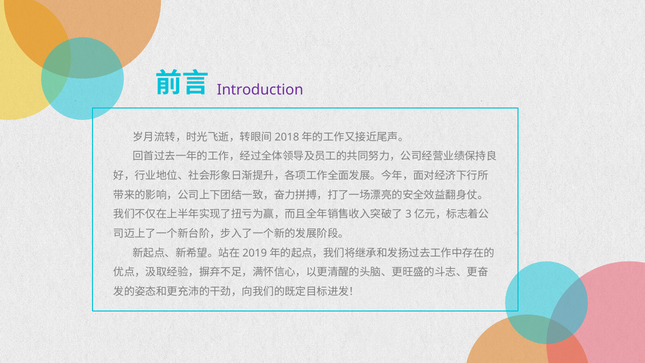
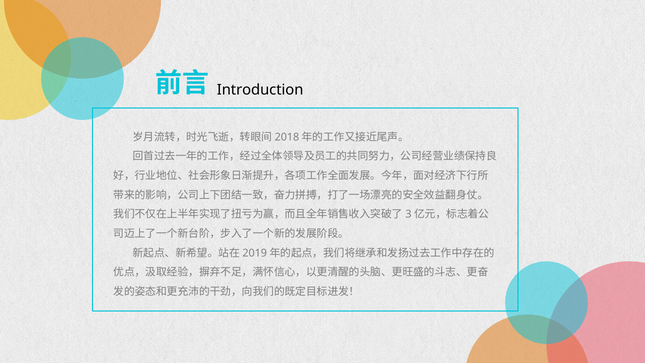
Introduction colour: purple -> black
